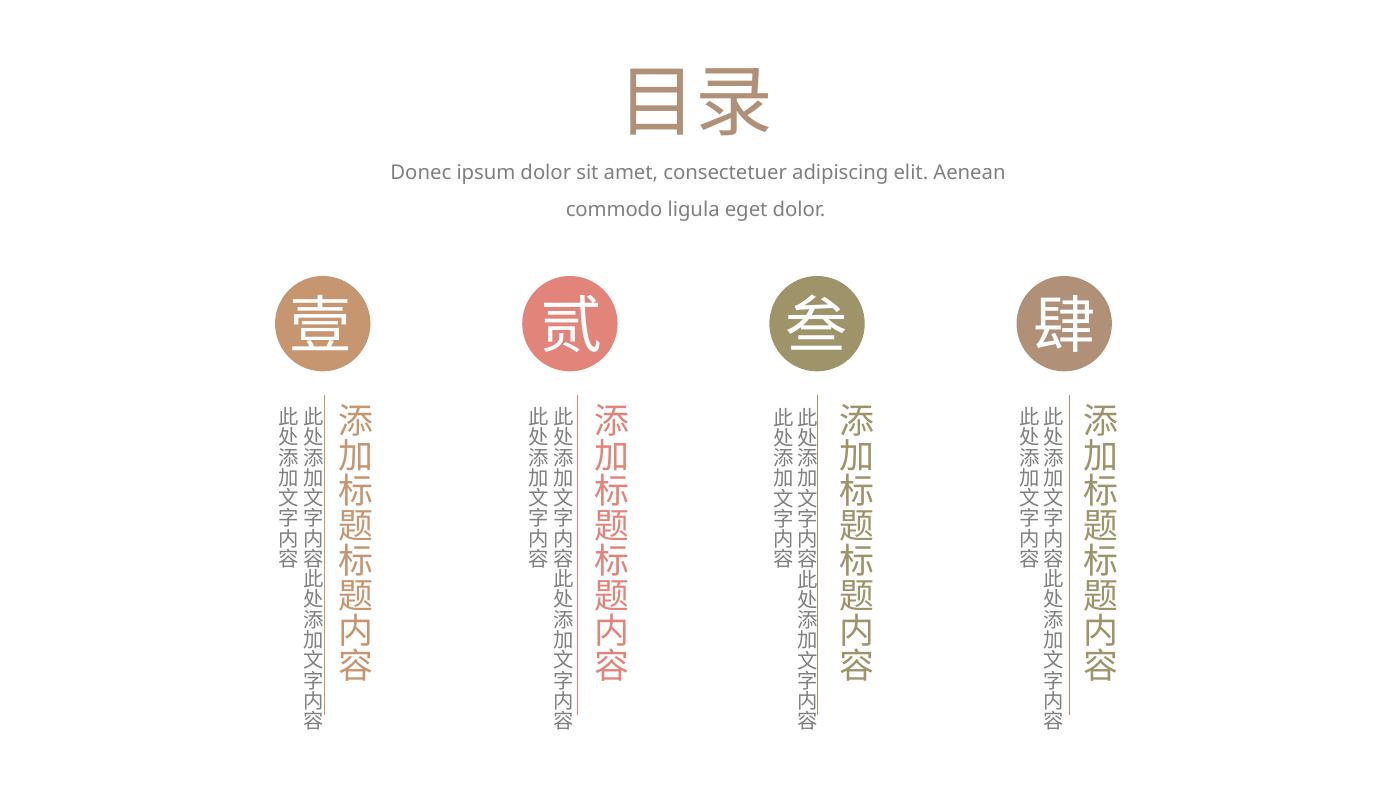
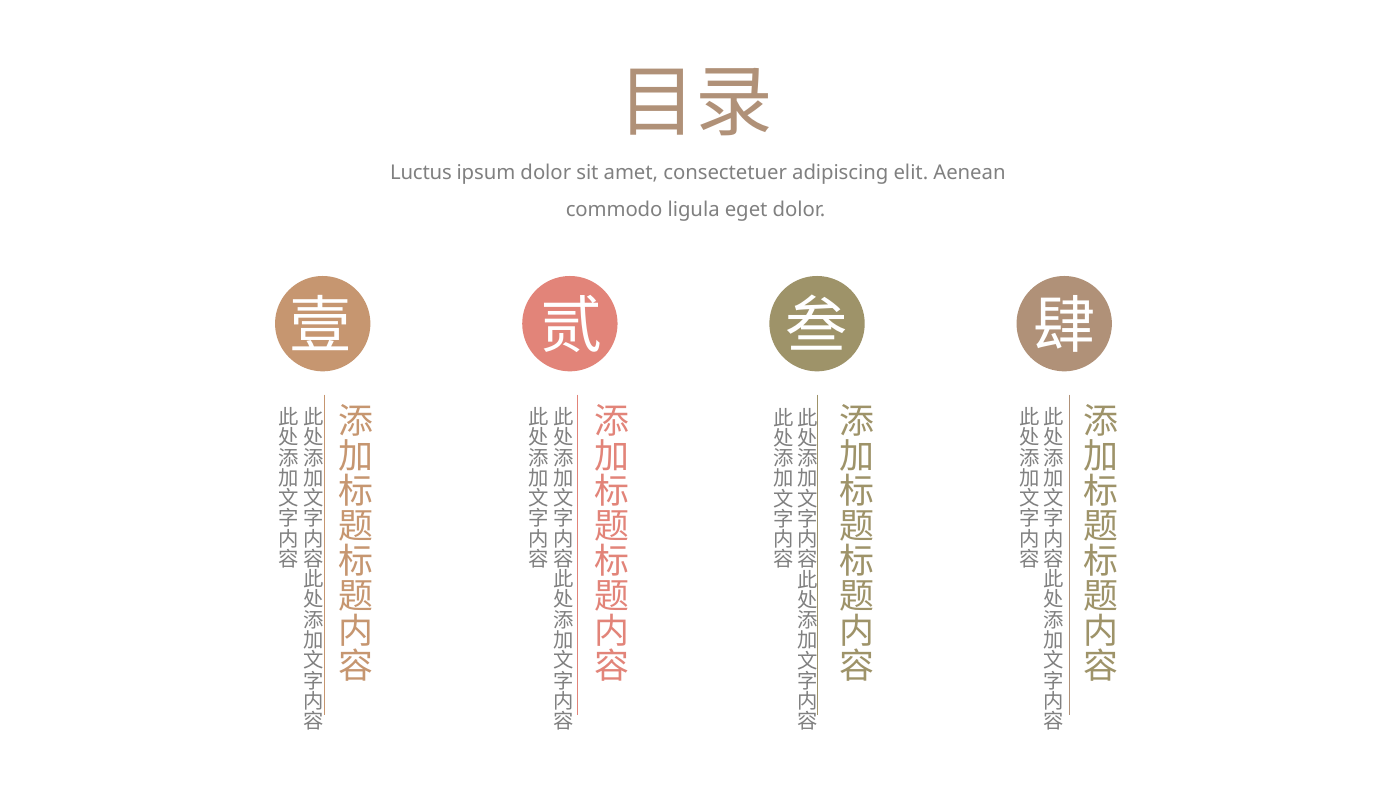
Donec: Donec -> Luctus
